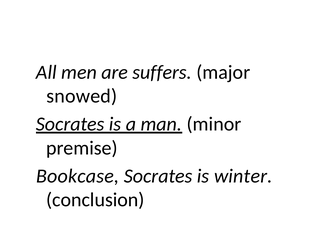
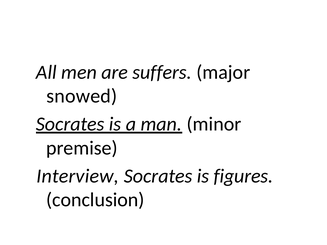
Bookcase: Bookcase -> Interview
winter: winter -> figures
